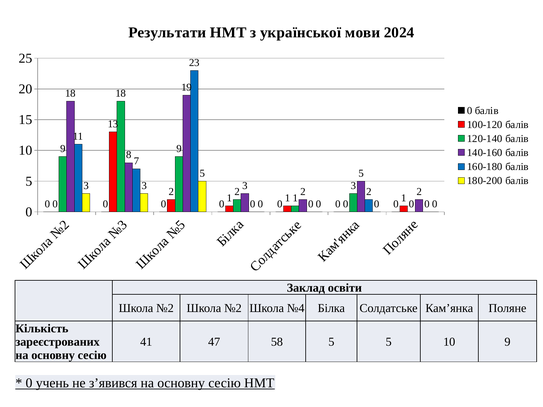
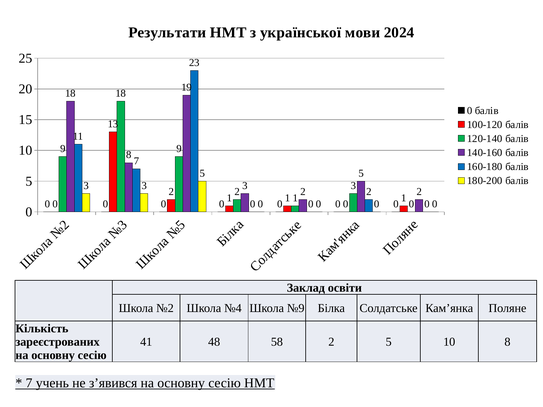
№2 Школа №2: №2 -> №4
№4: №4 -> №9
47: 47 -> 48
58 5: 5 -> 2
10 9: 9 -> 8
0 at (29, 383): 0 -> 7
